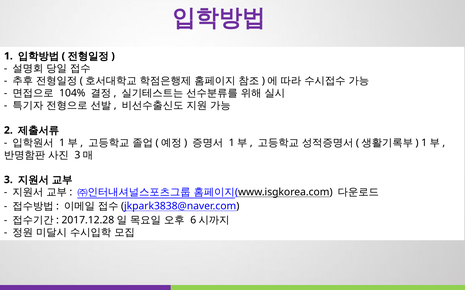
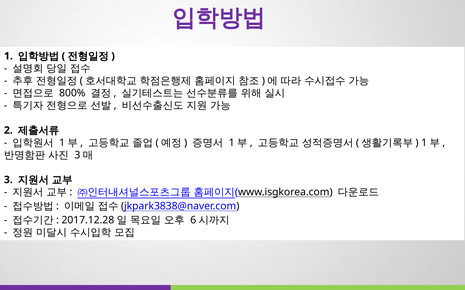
104%: 104% -> 800%
